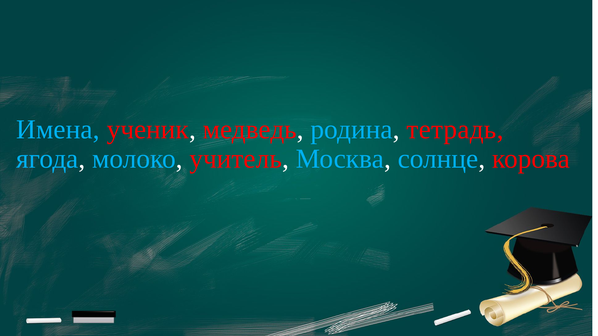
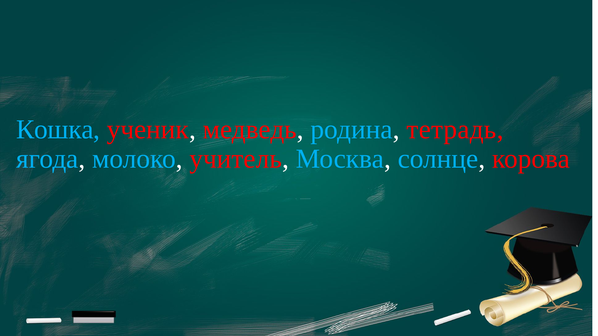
Имена: Имена -> Кошка
